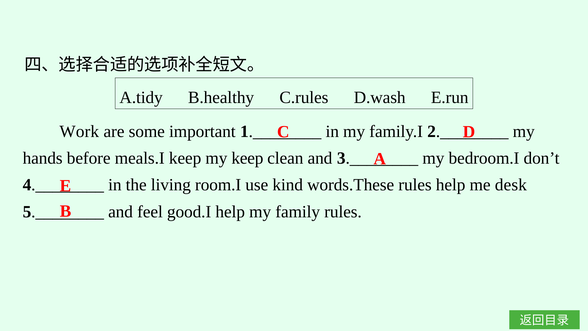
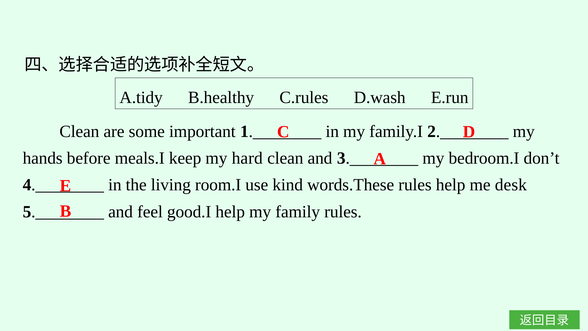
Work at (79, 131): Work -> Clean
my keep: keep -> hard
